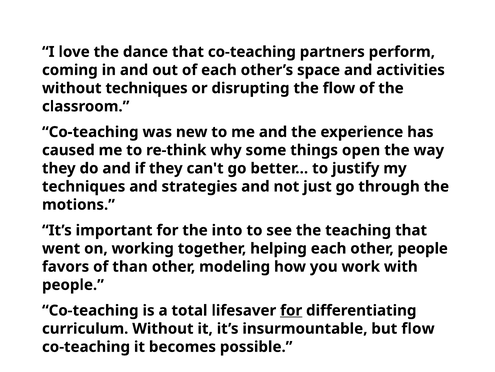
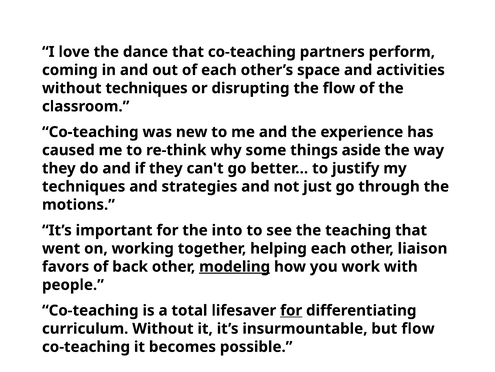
open: open -> aside
other people: people -> liaison
than: than -> back
modeling underline: none -> present
